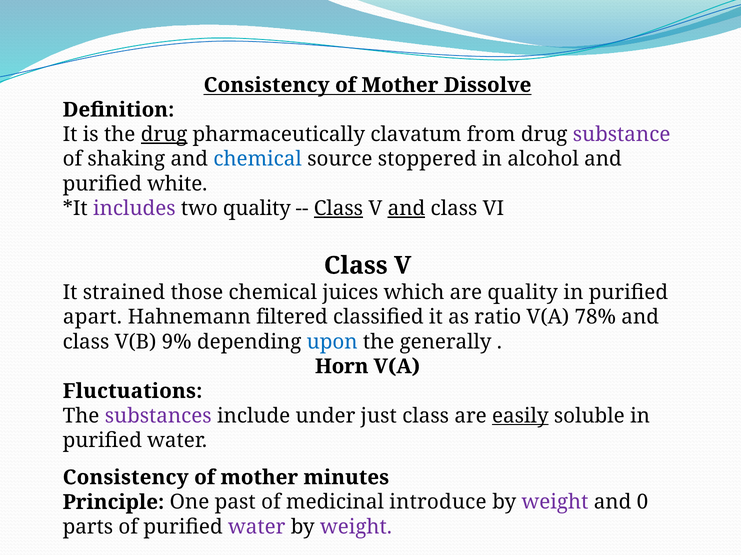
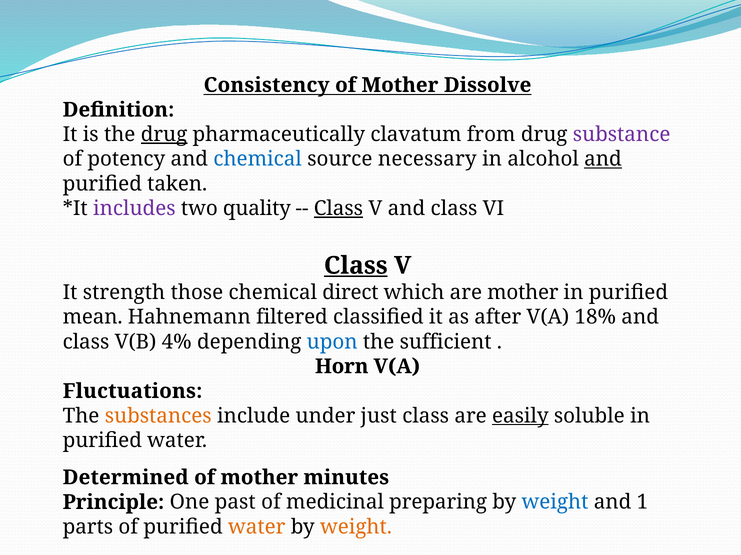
shaking: shaking -> potency
stoppered: stoppered -> necessary
and at (603, 159) underline: none -> present
white: white -> taken
and at (406, 209) underline: present -> none
Class at (356, 266) underline: none -> present
strained: strained -> strength
juices: juices -> direct
are quality: quality -> mother
apart: apart -> mean
ratio: ratio -> after
78%: 78% -> 18%
9%: 9% -> 4%
generally: generally -> sufficient
substances colour: purple -> orange
Consistency at (126, 478): Consistency -> Determined
introduce: introduce -> preparing
weight at (555, 503) colour: purple -> blue
0: 0 -> 1
water at (257, 528) colour: purple -> orange
weight at (356, 528) colour: purple -> orange
